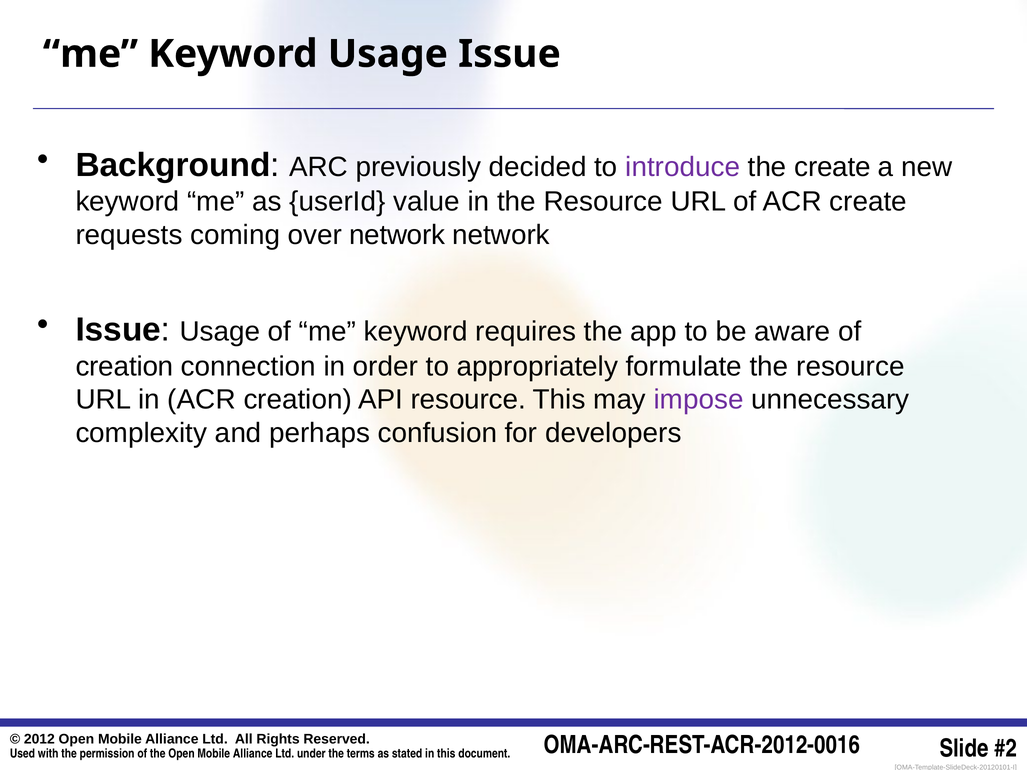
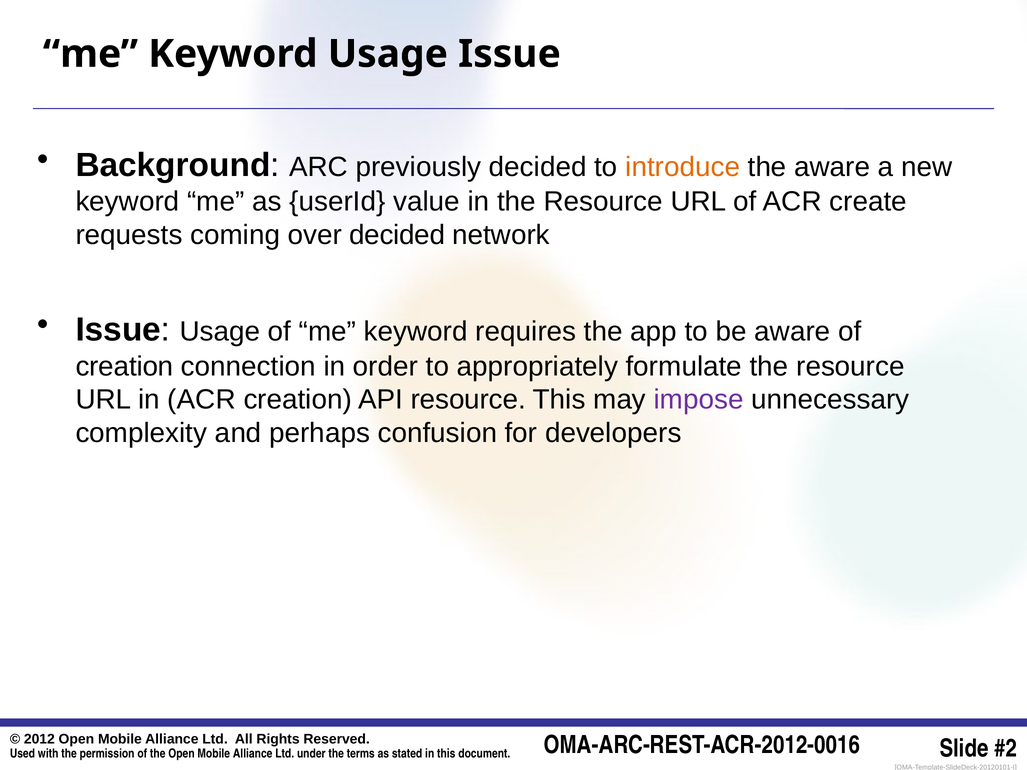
introduce colour: purple -> orange
the create: create -> aware
over network: network -> decided
